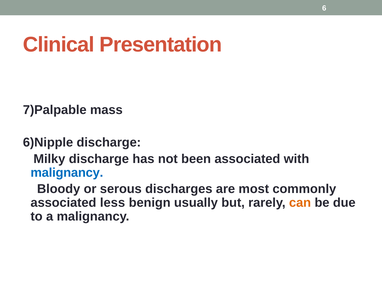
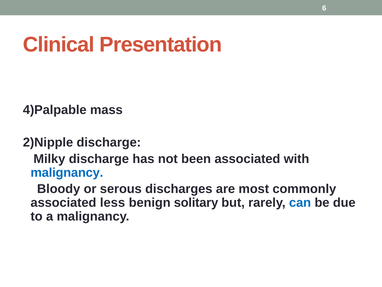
7)Palpable: 7)Palpable -> 4)Palpable
6)Nipple: 6)Nipple -> 2)Nipple
usually: usually -> solitary
can colour: orange -> blue
